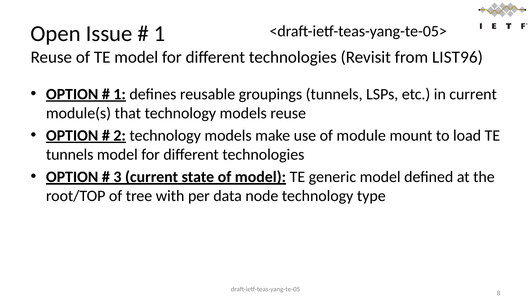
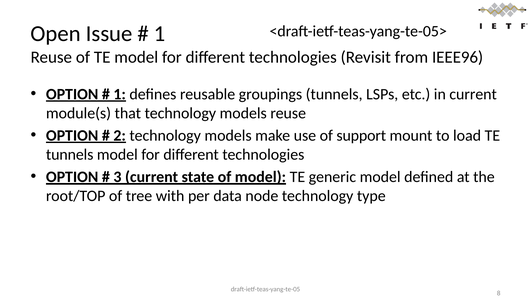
LIST96: LIST96 -> IEEE96
module: module -> support
